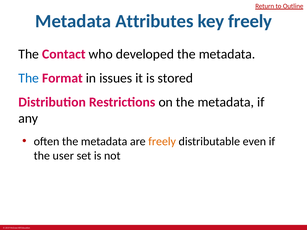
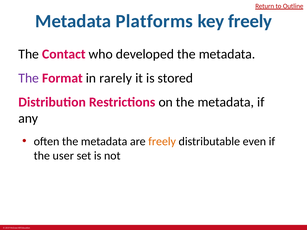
Attributes: Attributes -> Platforms
The at (29, 78) colour: blue -> purple
issues: issues -> rarely
